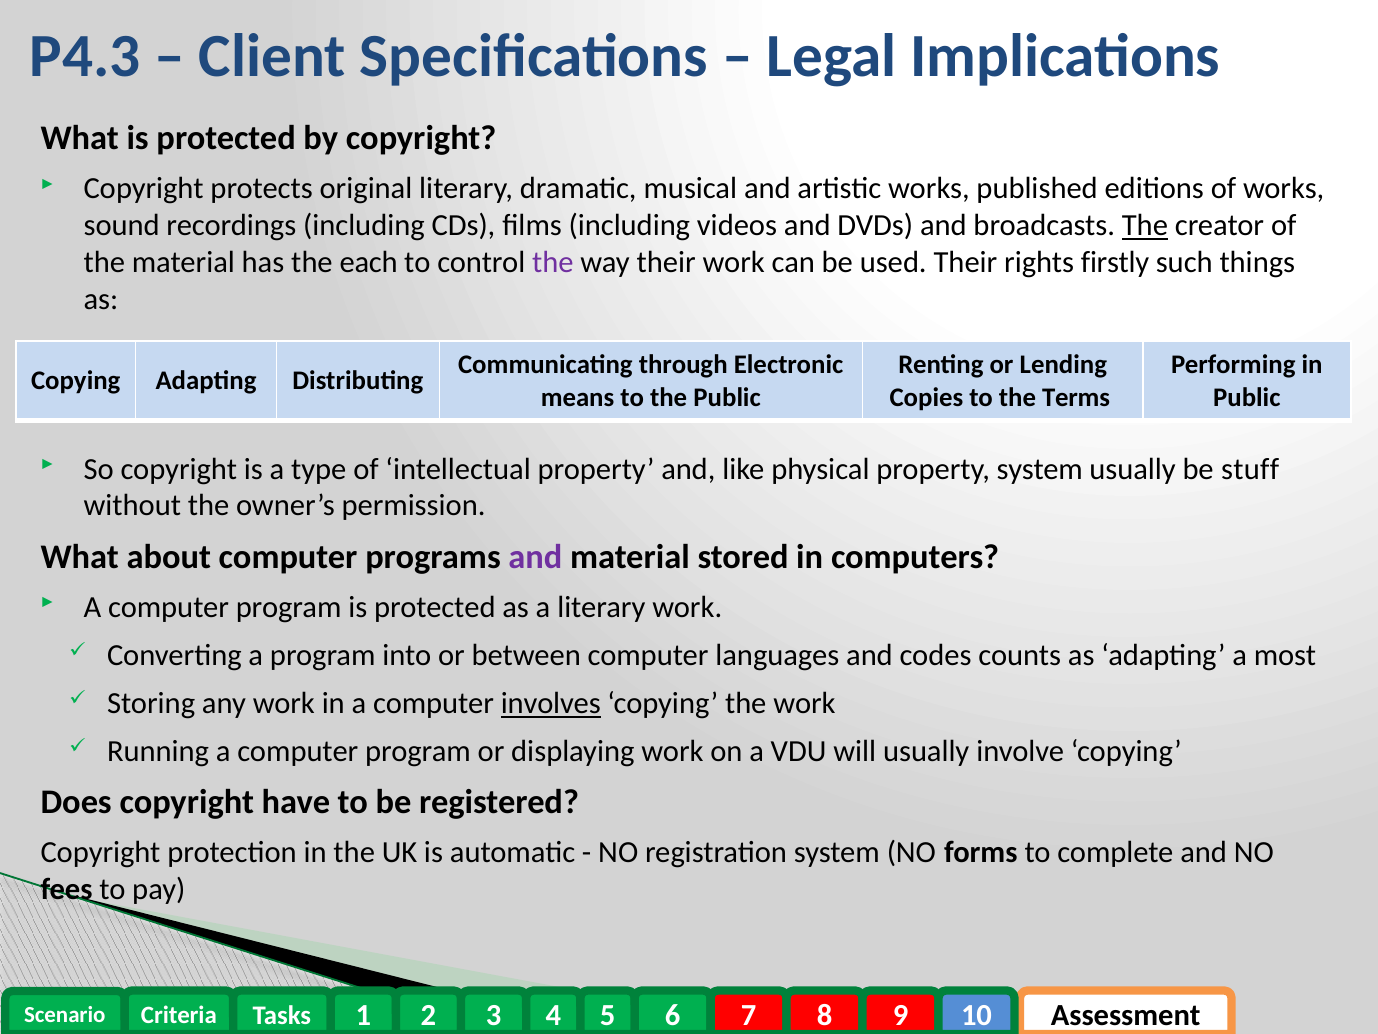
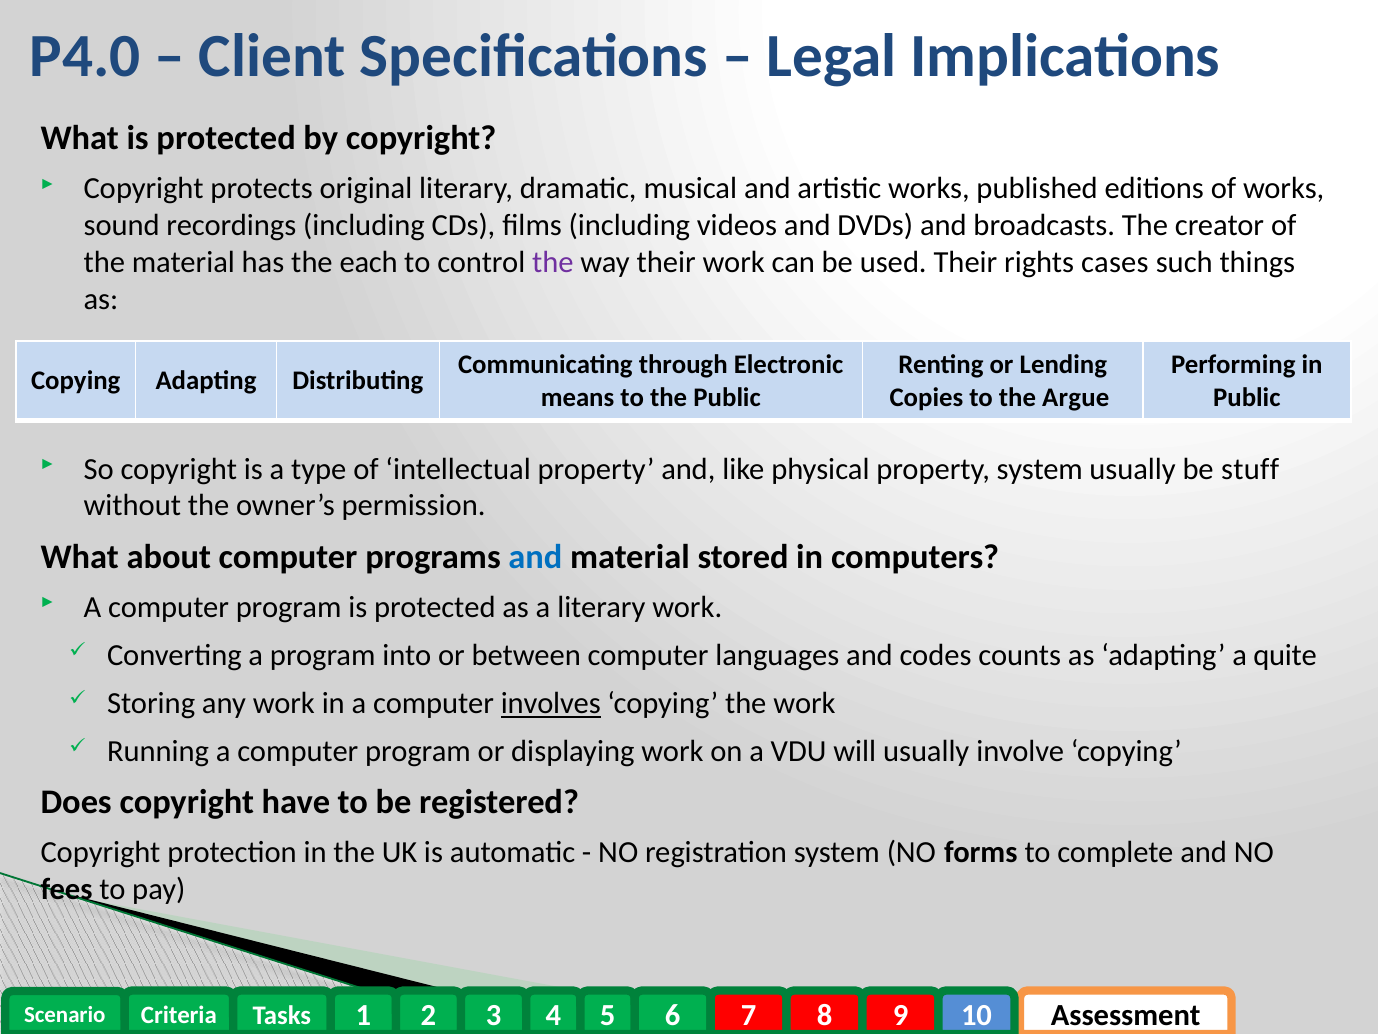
P4.3: P4.3 -> P4.0
The at (1145, 225) underline: present -> none
firstly: firstly -> cases
Terms: Terms -> Argue
and at (535, 556) colour: purple -> blue
most: most -> quite
